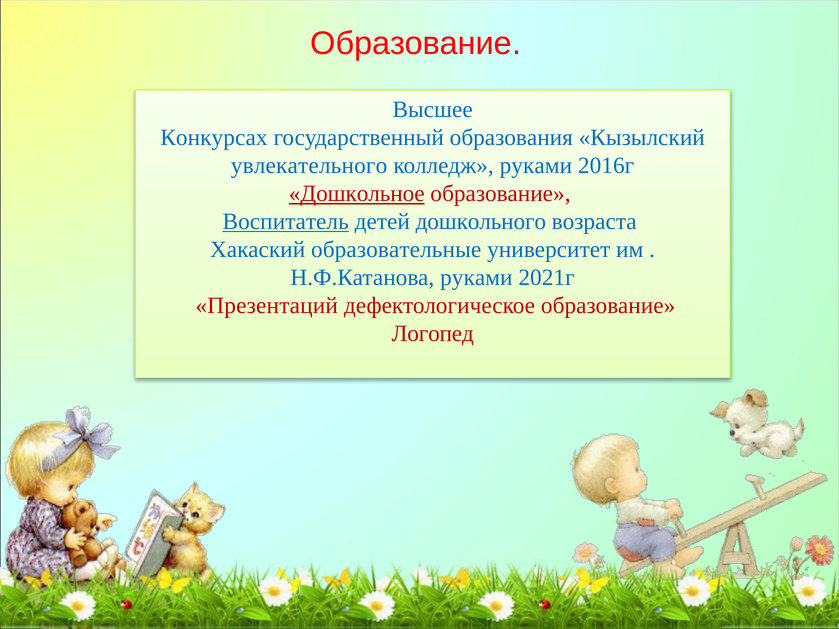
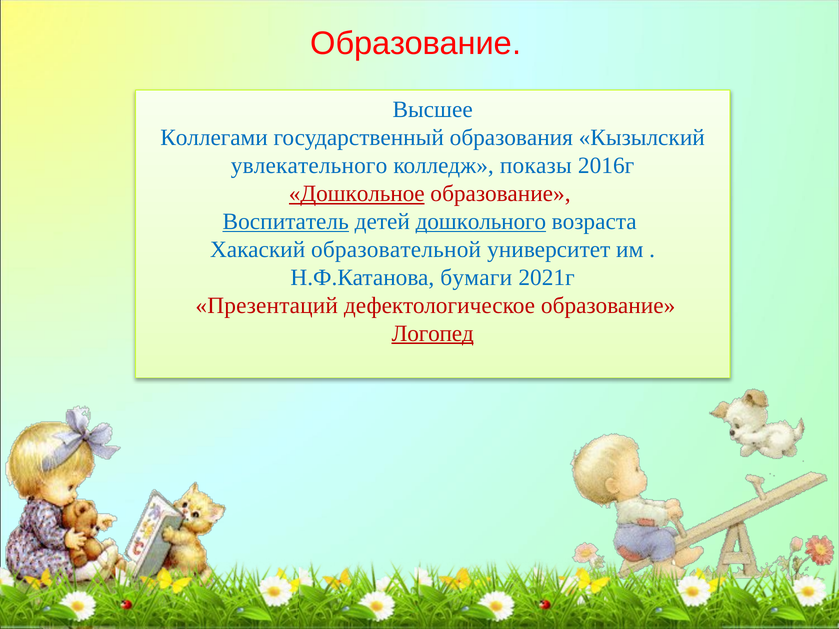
Конкурсах: Конкурсах -> Коллегами
колледж руками: руками -> показы
дошкольного underline: none -> present
образовательные: образовательные -> образовательной
Н.Ф.Катанова руками: руками -> бумаги
Логопед underline: none -> present
